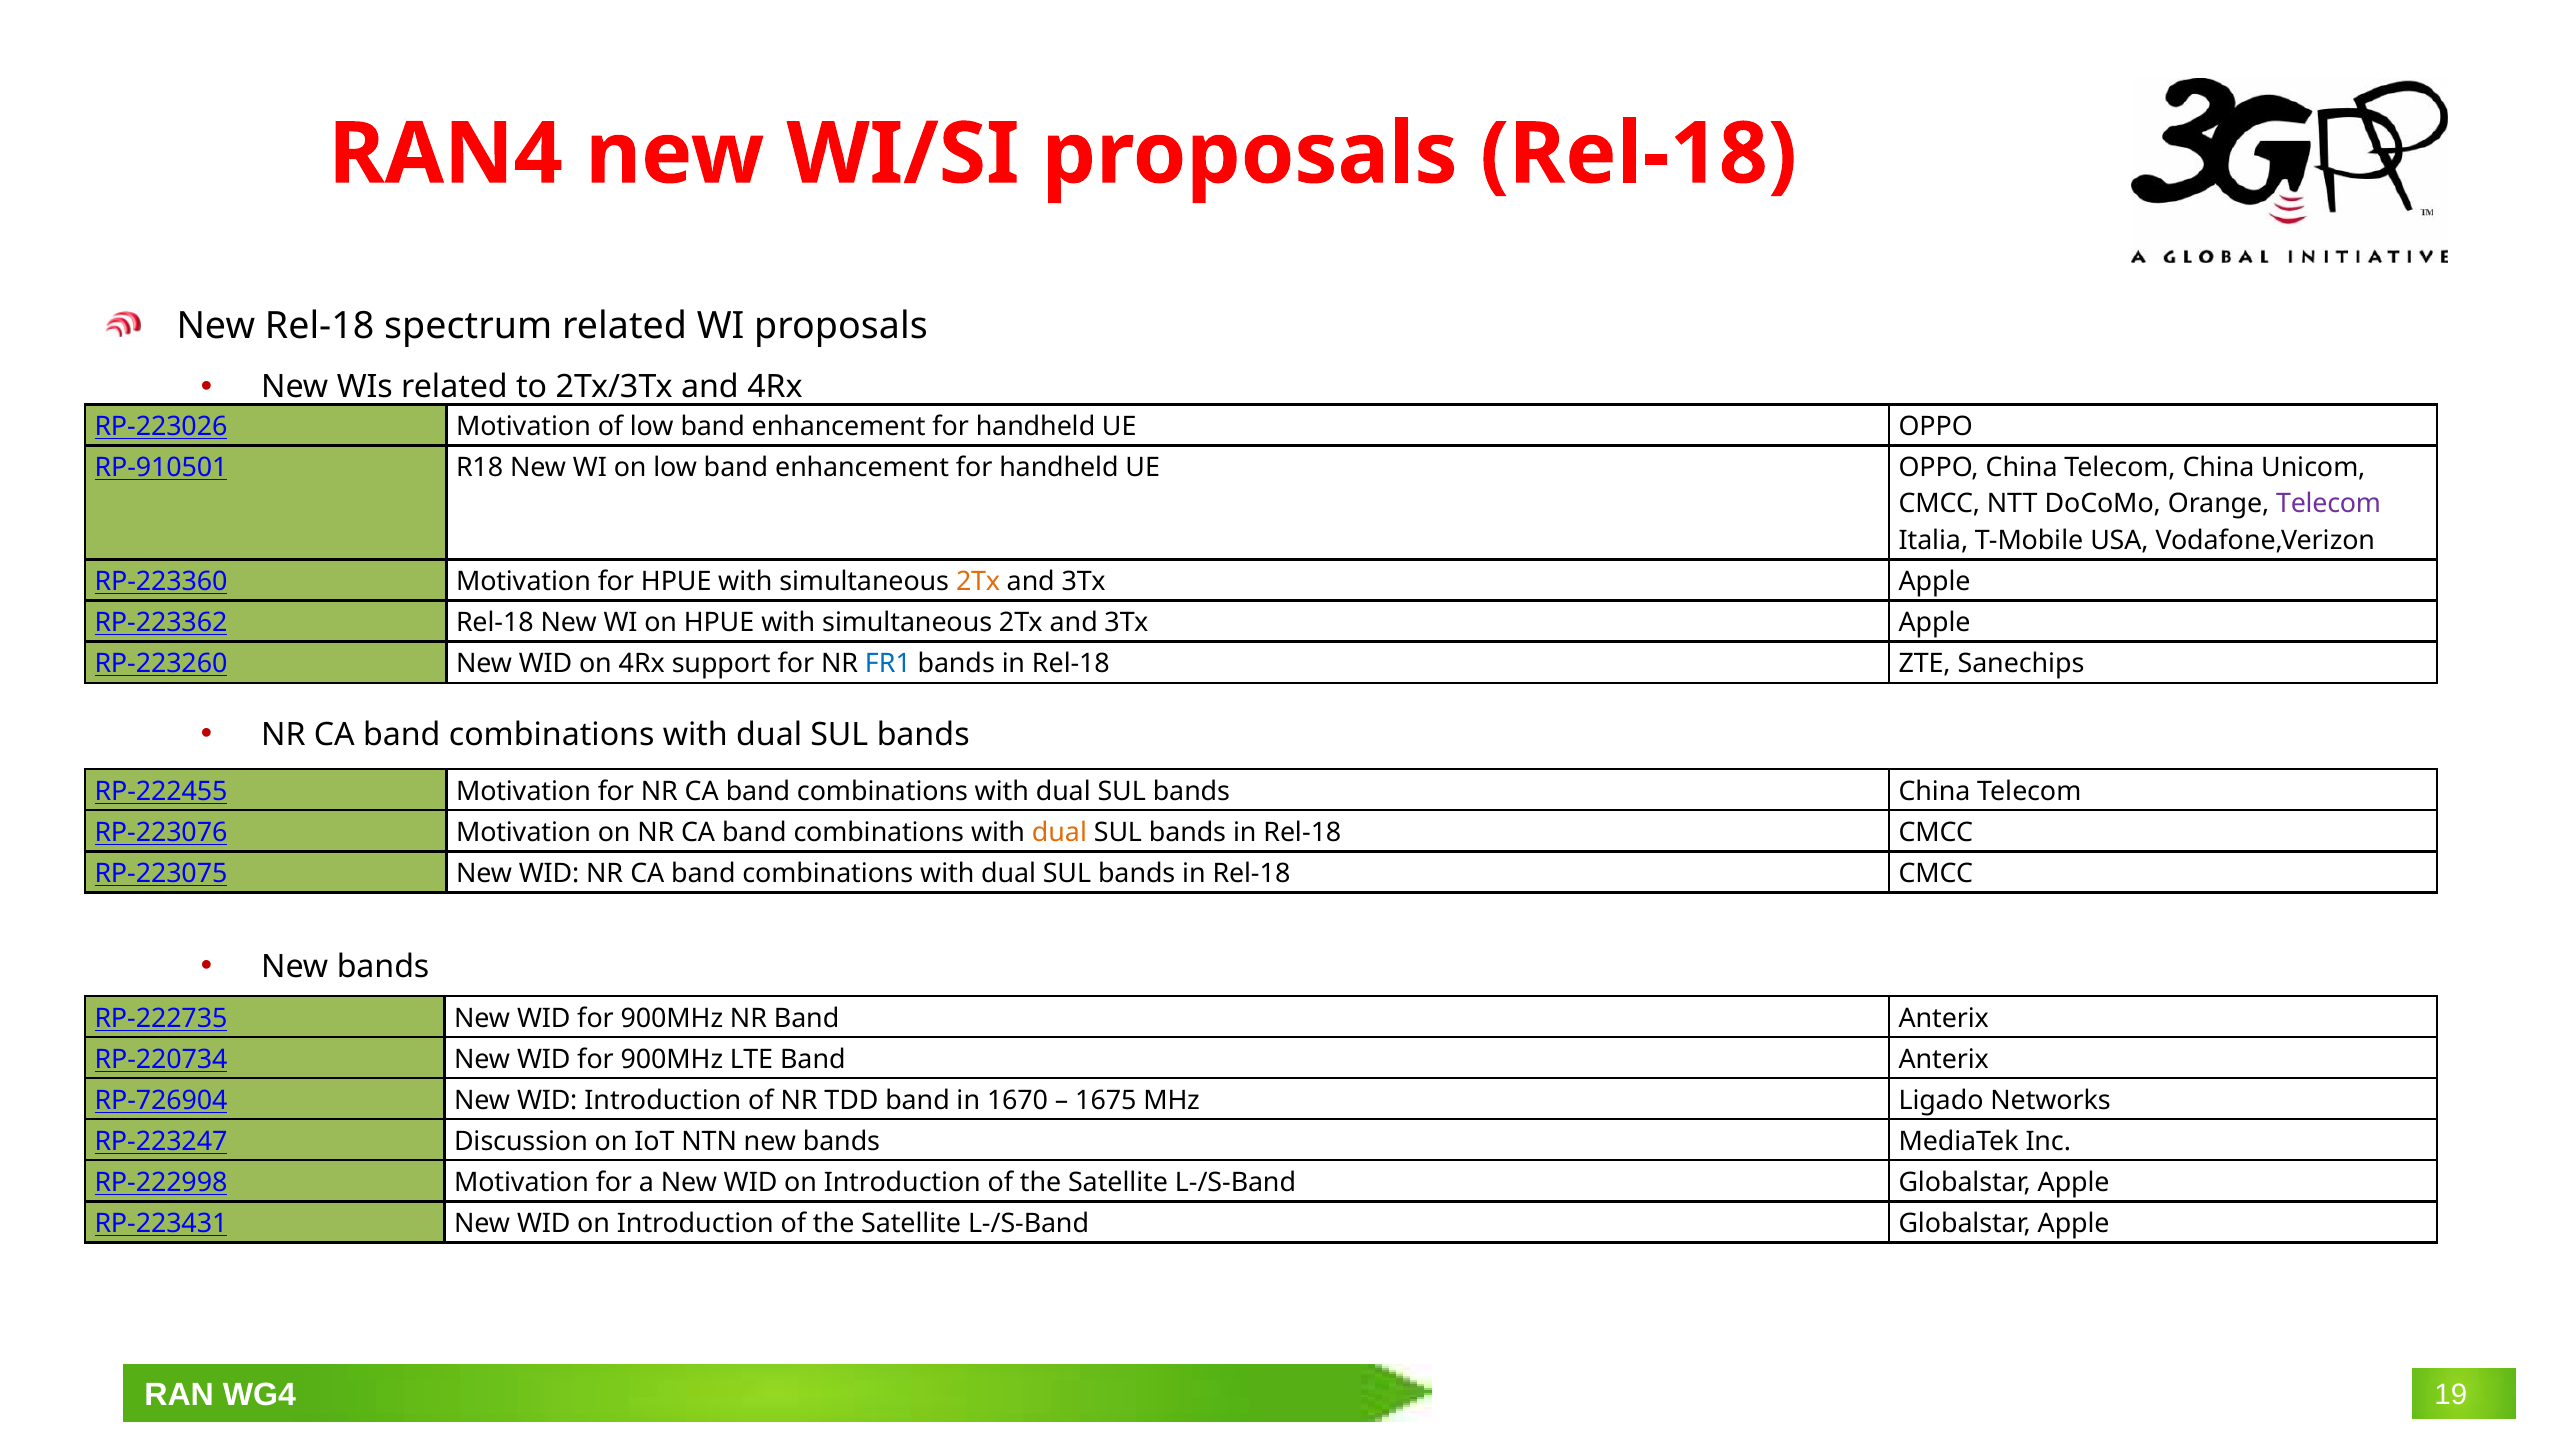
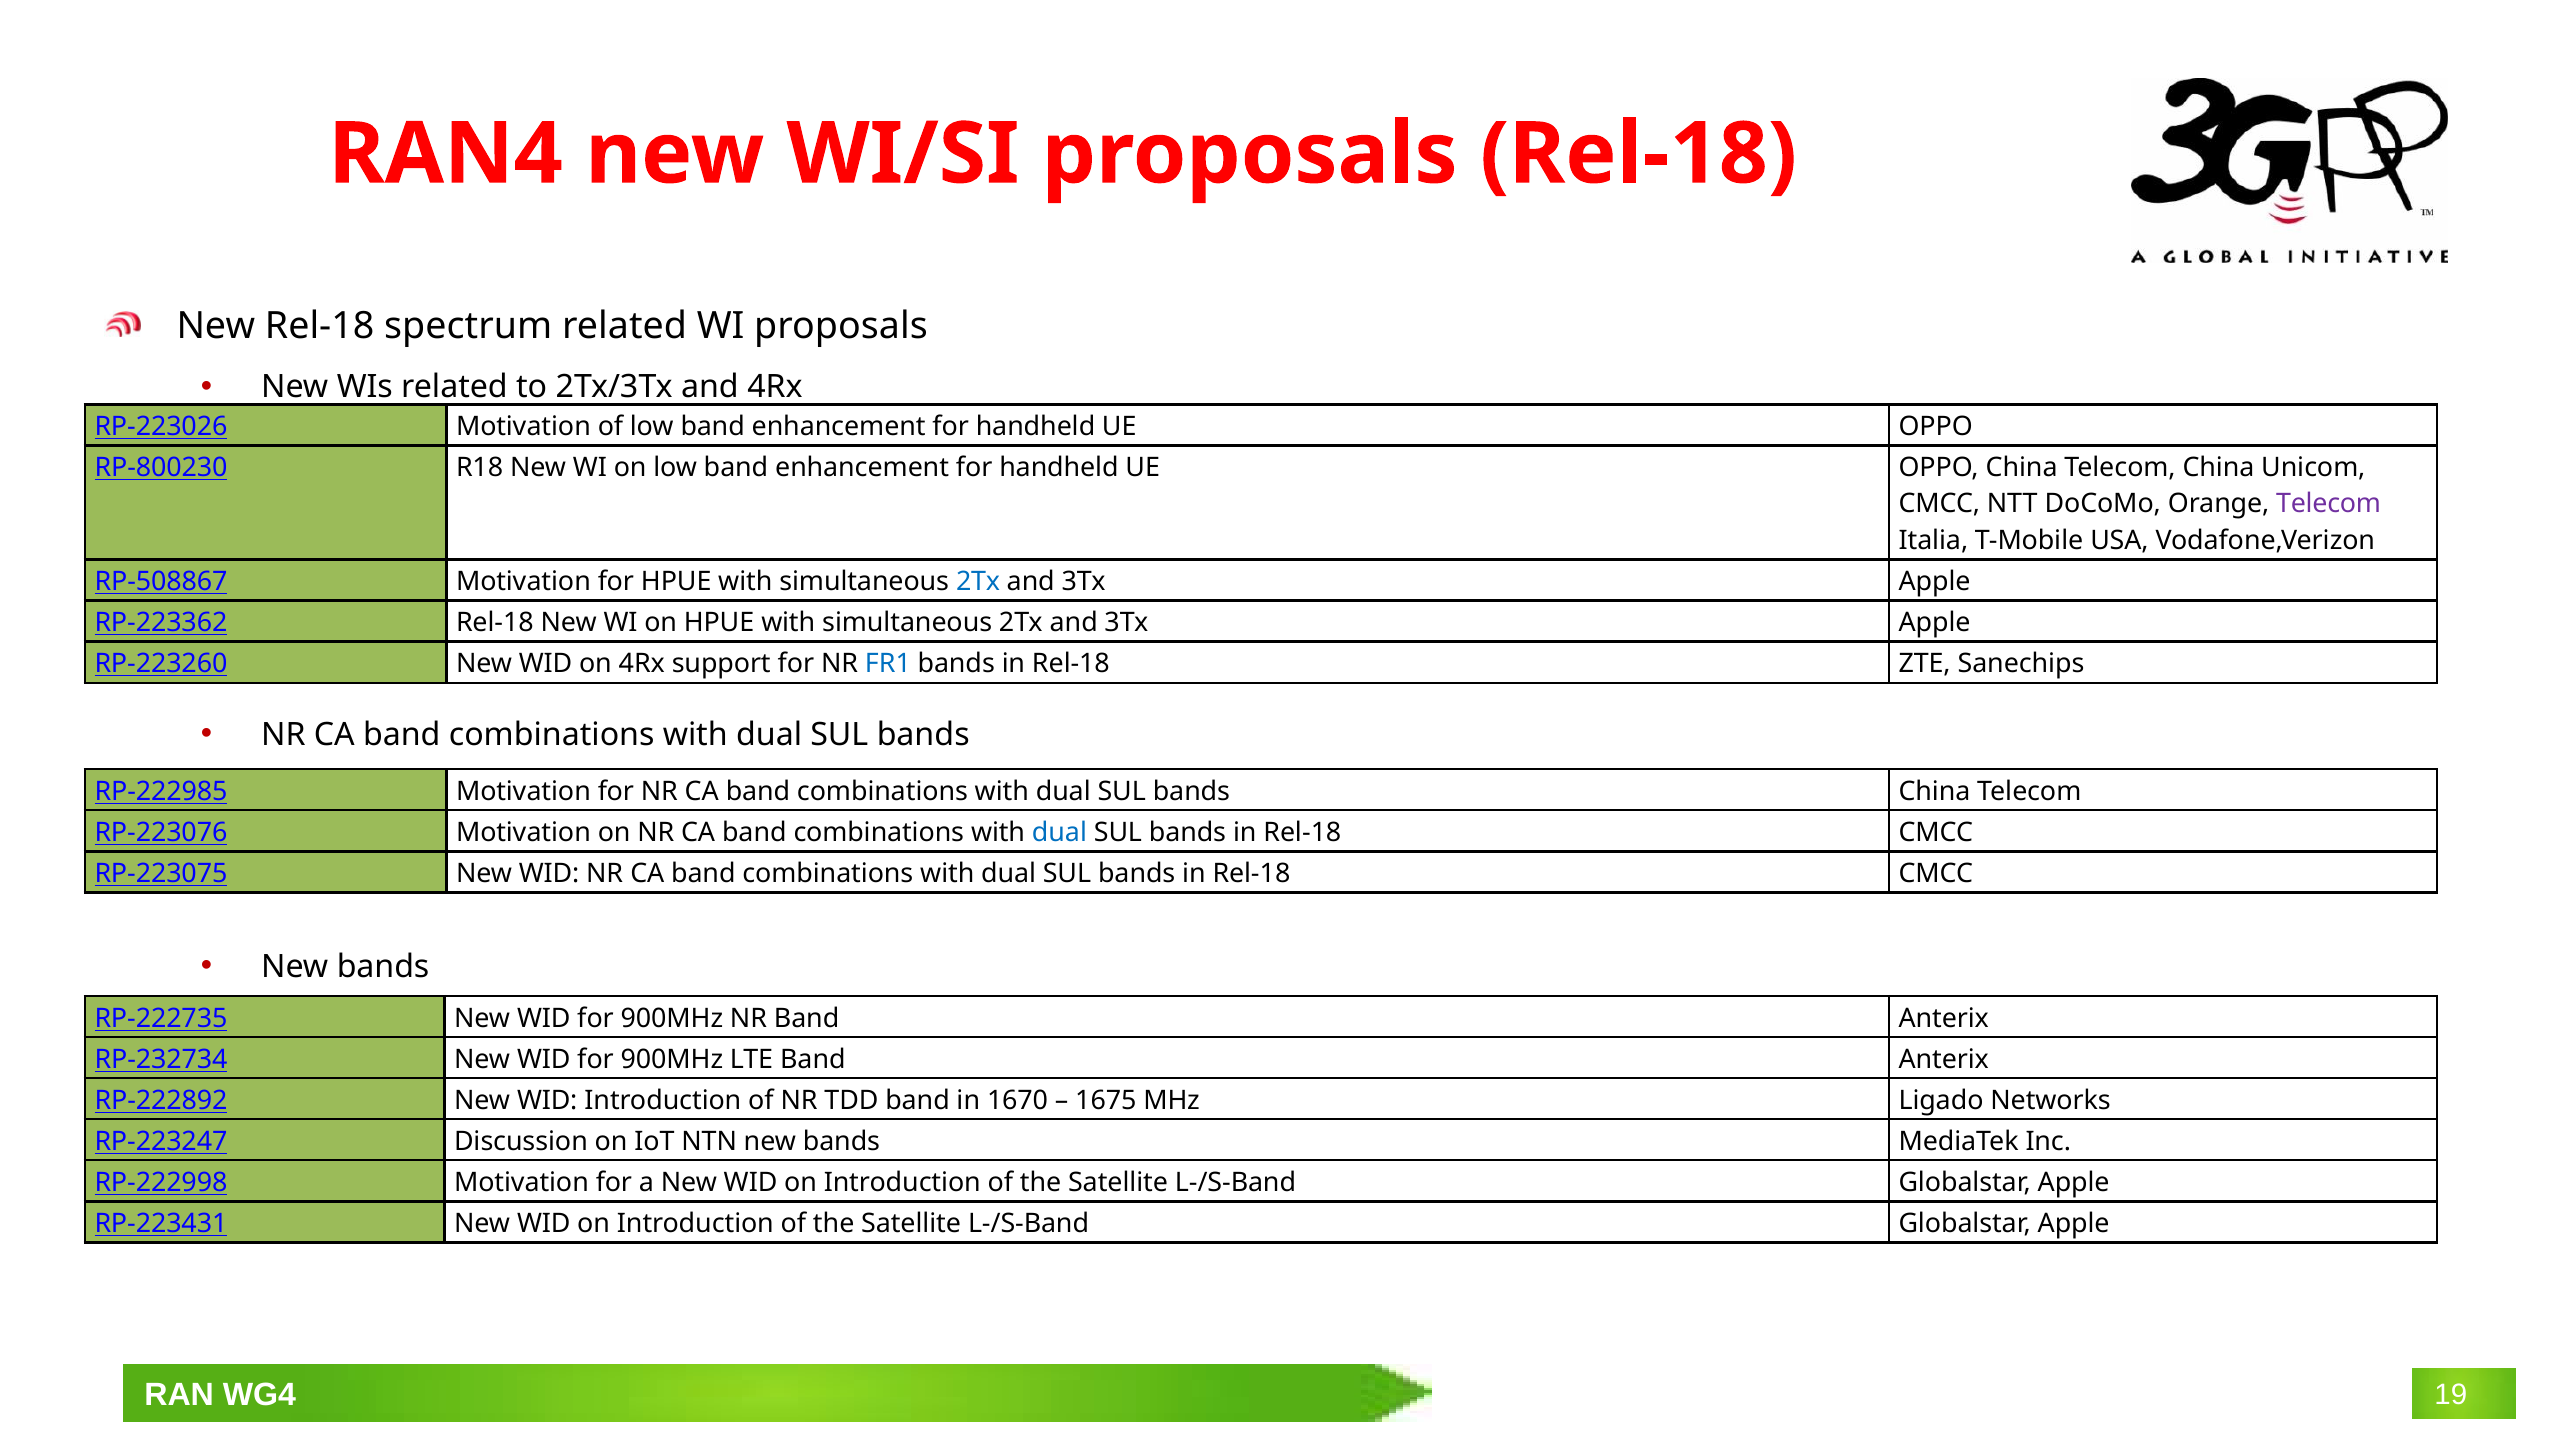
RP‑910501: RP‑910501 -> RP‑800230
RP‑223360: RP‑223360 -> RP‑508867
2Tx at (978, 582) colour: orange -> blue
RP‑222455: RP‑222455 -> RP‑222985
dual at (1059, 832) colour: orange -> blue
RP‑220734: RP‑220734 -> RP‑232734
RP‑726904: RP‑726904 -> RP‑222892
